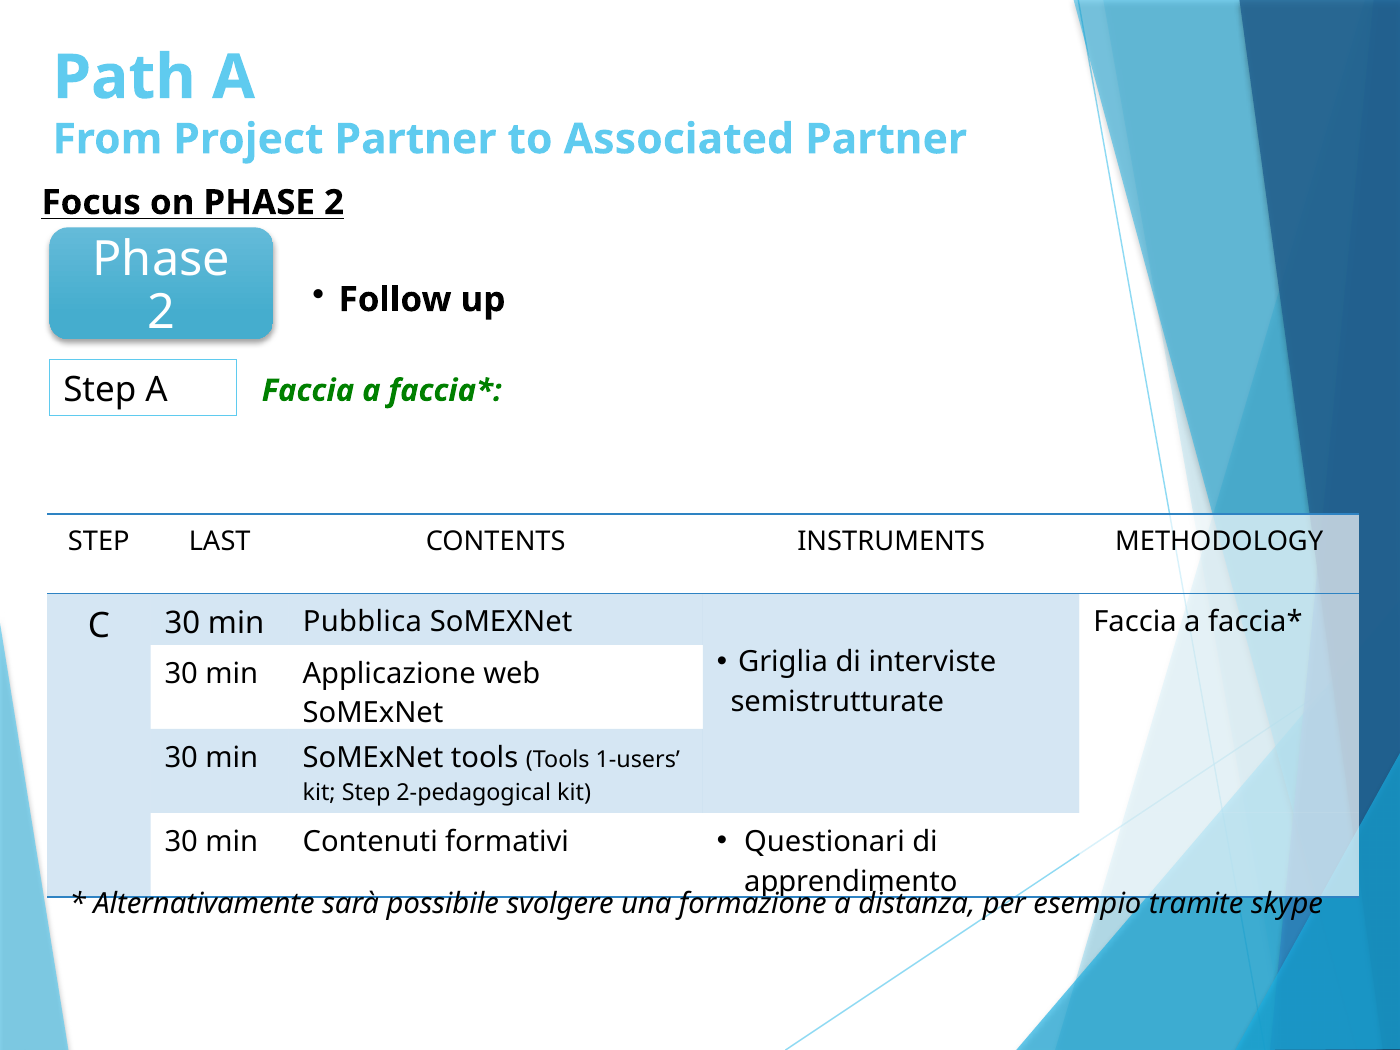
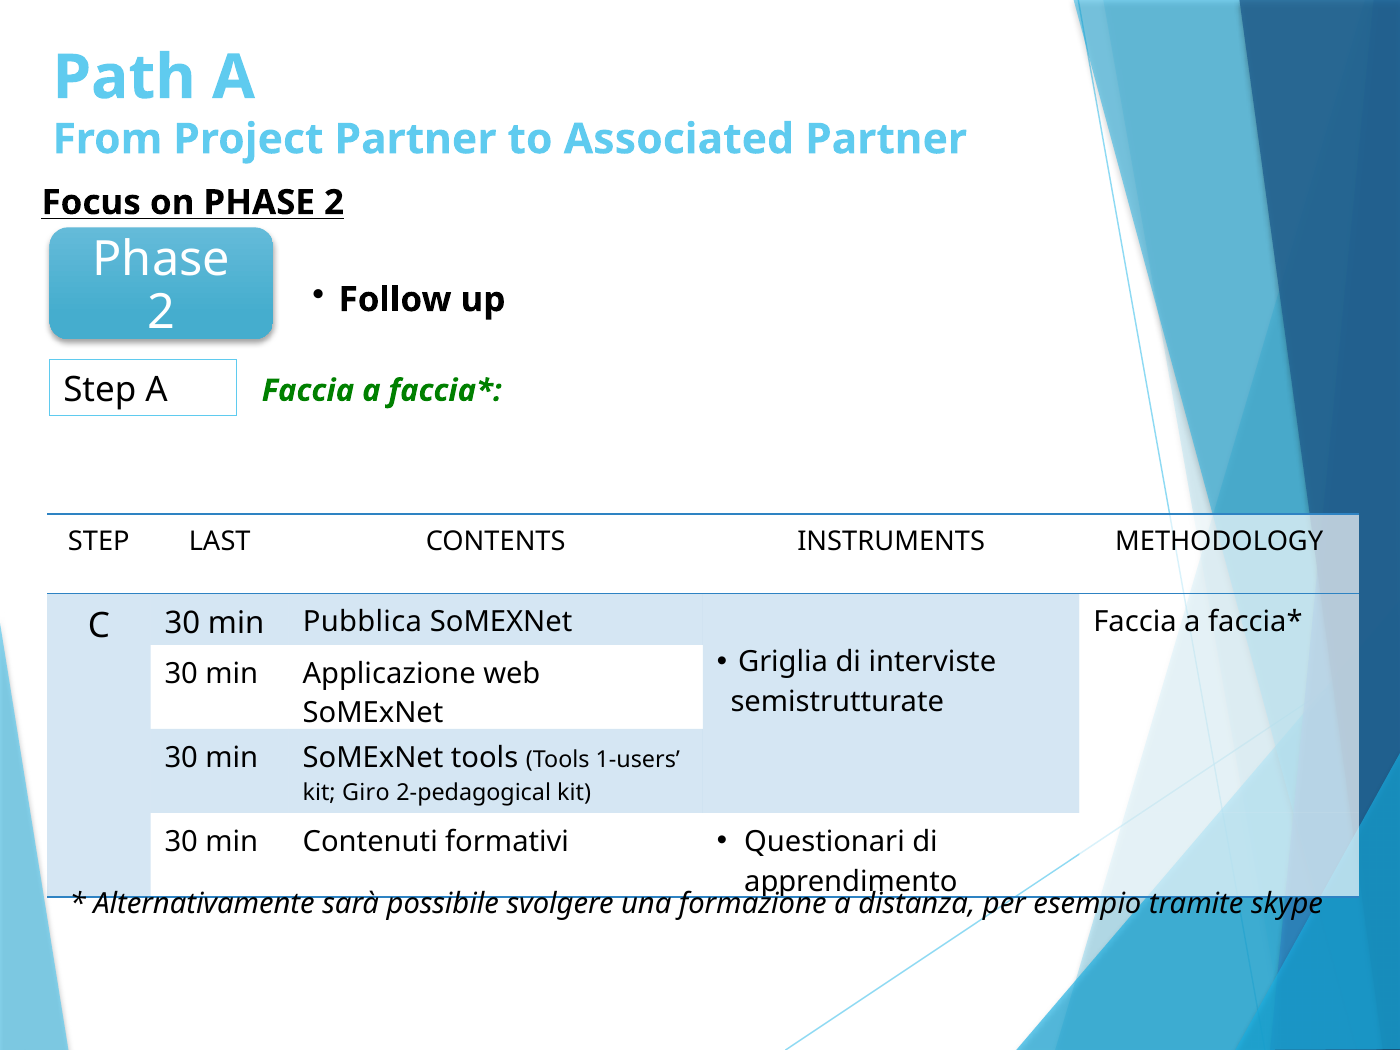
kit Step: Step -> Giro
